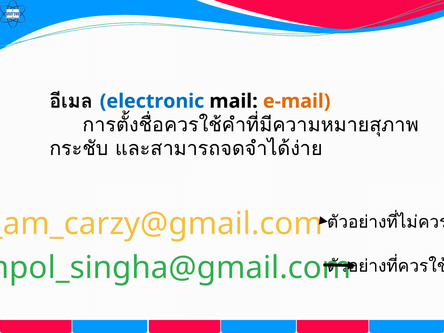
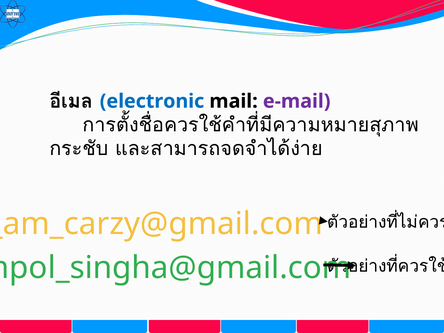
e-mail colour: orange -> purple
